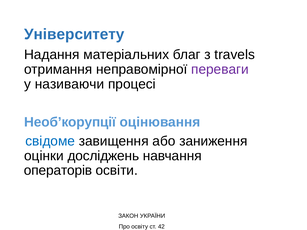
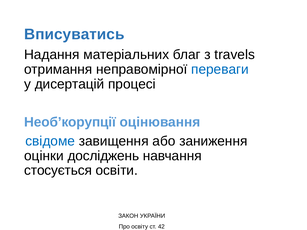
Університету: Університету -> Вписуватись
переваги colour: purple -> blue
називаючи: називаючи -> дисертацій
операторів: операторів -> стосується
